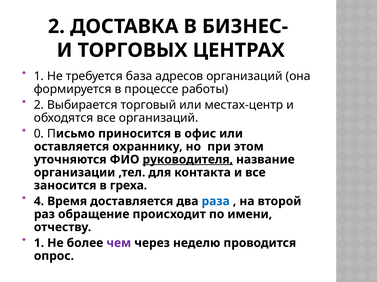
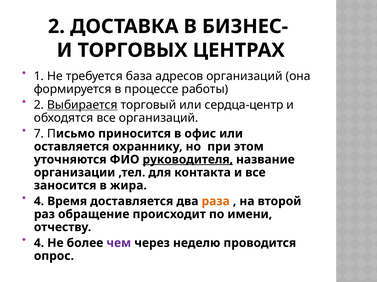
Выбирается underline: none -> present
местах-центр: местах-центр -> сердца-центр
0: 0 -> 7
греха: греха -> жира
раза colour: blue -> orange
1 at (39, 244): 1 -> 4
